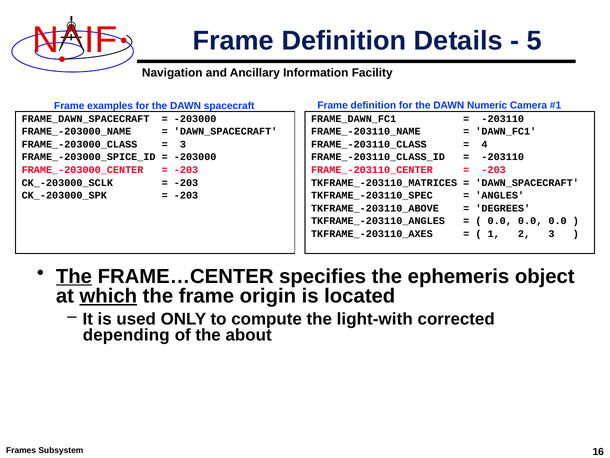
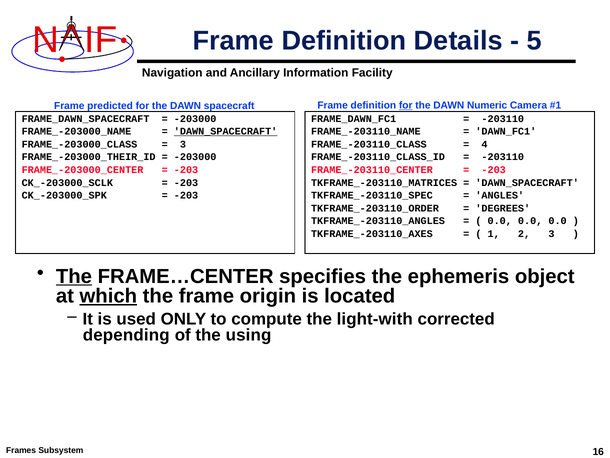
examples: examples -> predicted
for at (406, 105) underline: none -> present
DAWN_SPACECRAFT at (226, 131) underline: none -> present
FRAME_-203000_SPICE_ID: FRAME_-203000_SPICE_ID -> FRAME_-203000_THEIR_ID
TKFRAME_-203110_ABOVE: TKFRAME_-203110_ABOVE -> TKFRAME_-203110_ORDER
about: about -> using
